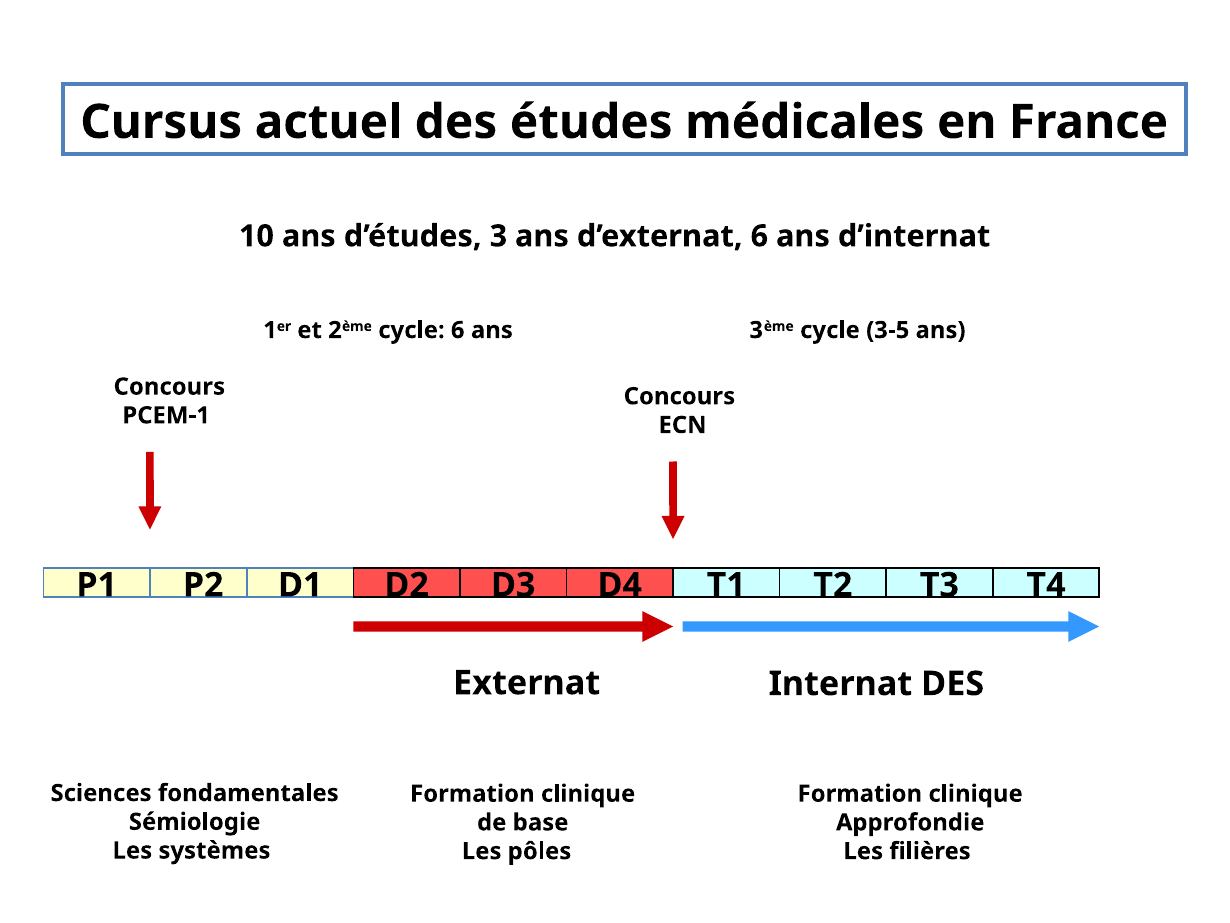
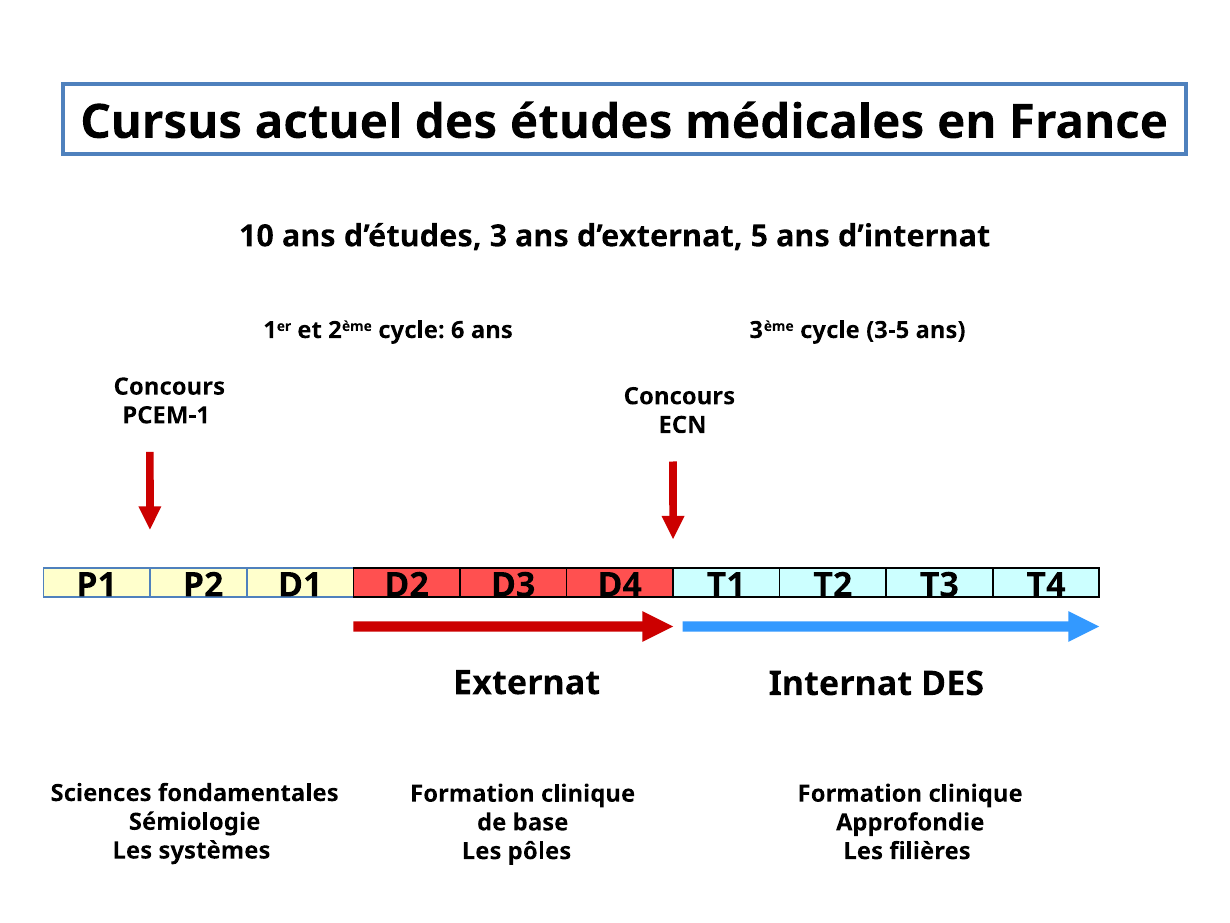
d’externat 6: 6 -> 5
